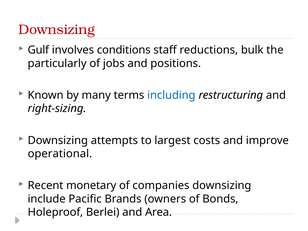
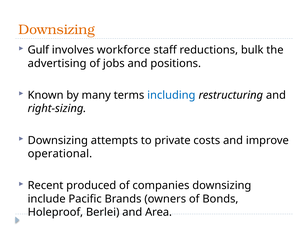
Downsizing at (57, 30) colour: red -> orange
conditions: conditions -> workforce
particularly: particularly -> advertising
largest: largest -> private
monetary: monetary -> produced
